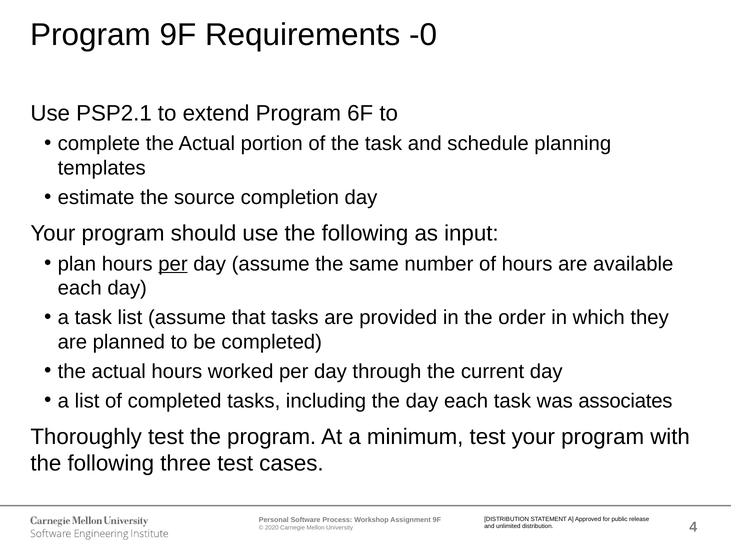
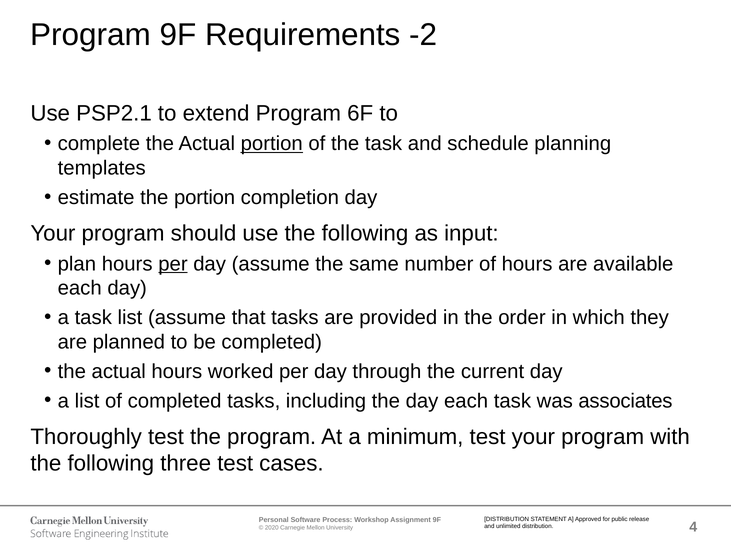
-0: -0 -> -2
portion at (272, 144) underline: none -> present
the source: source -> portion
